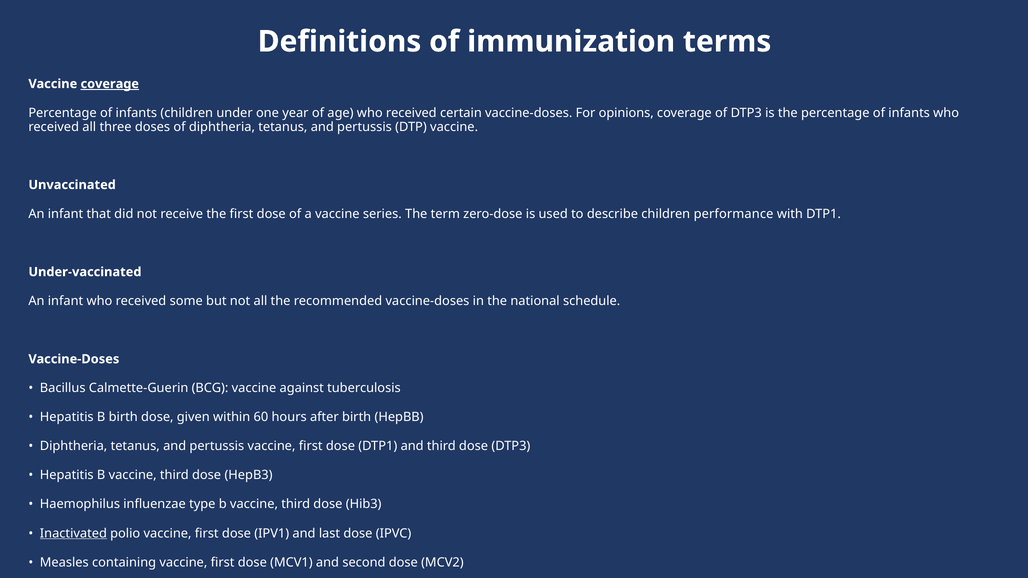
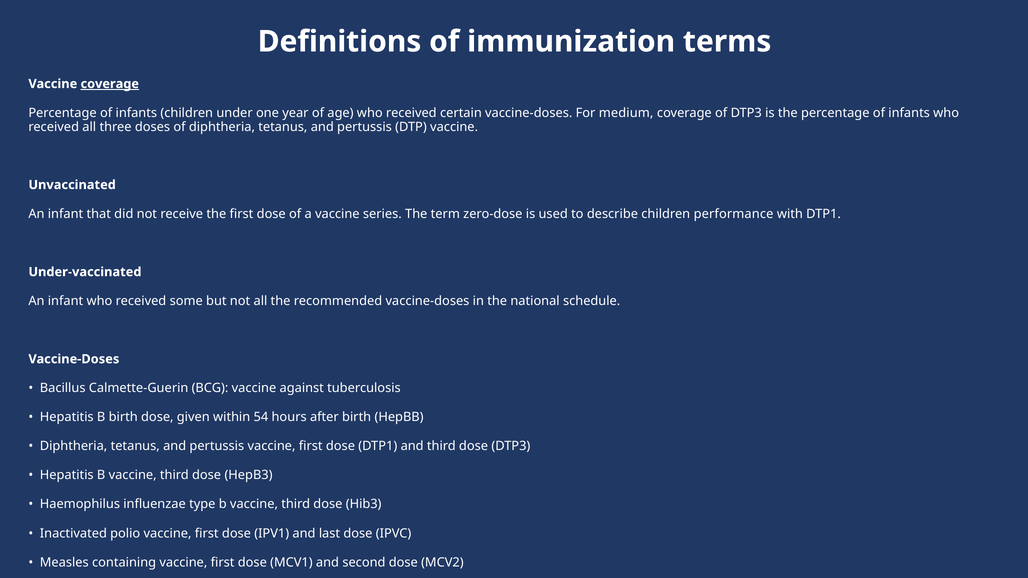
opinions: opinions -> medium
60: 60 -> 54
Inactivated underline: present -> none
